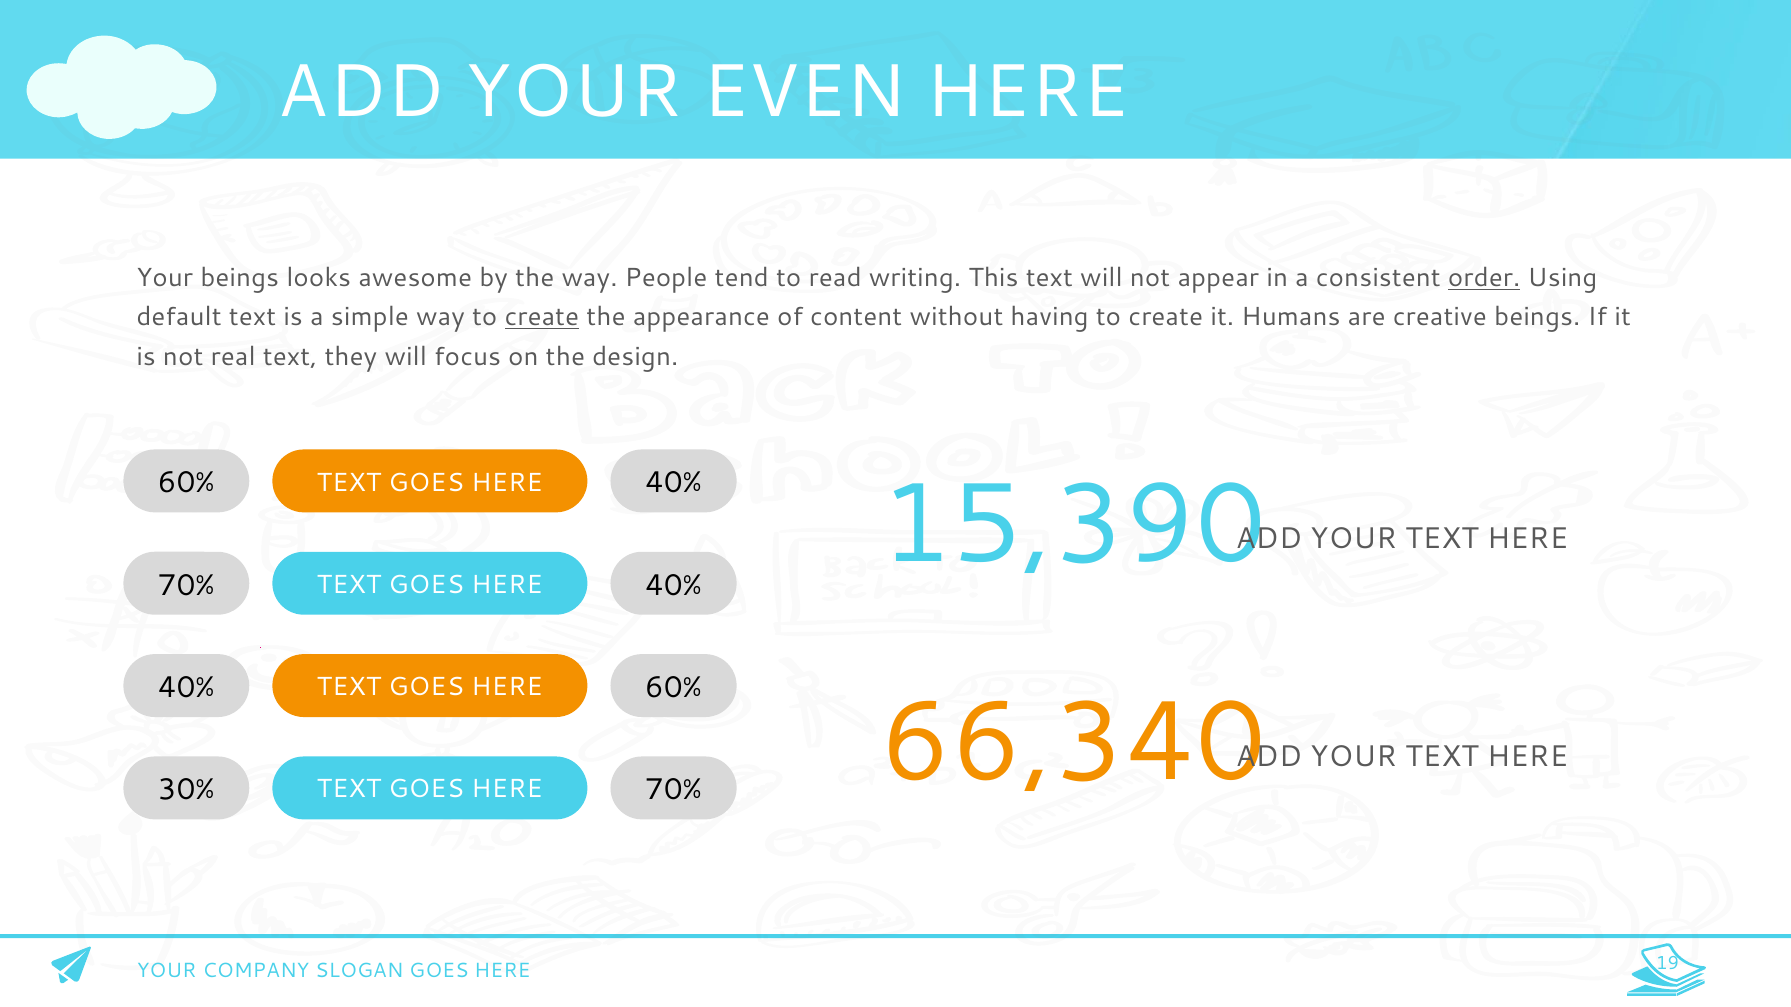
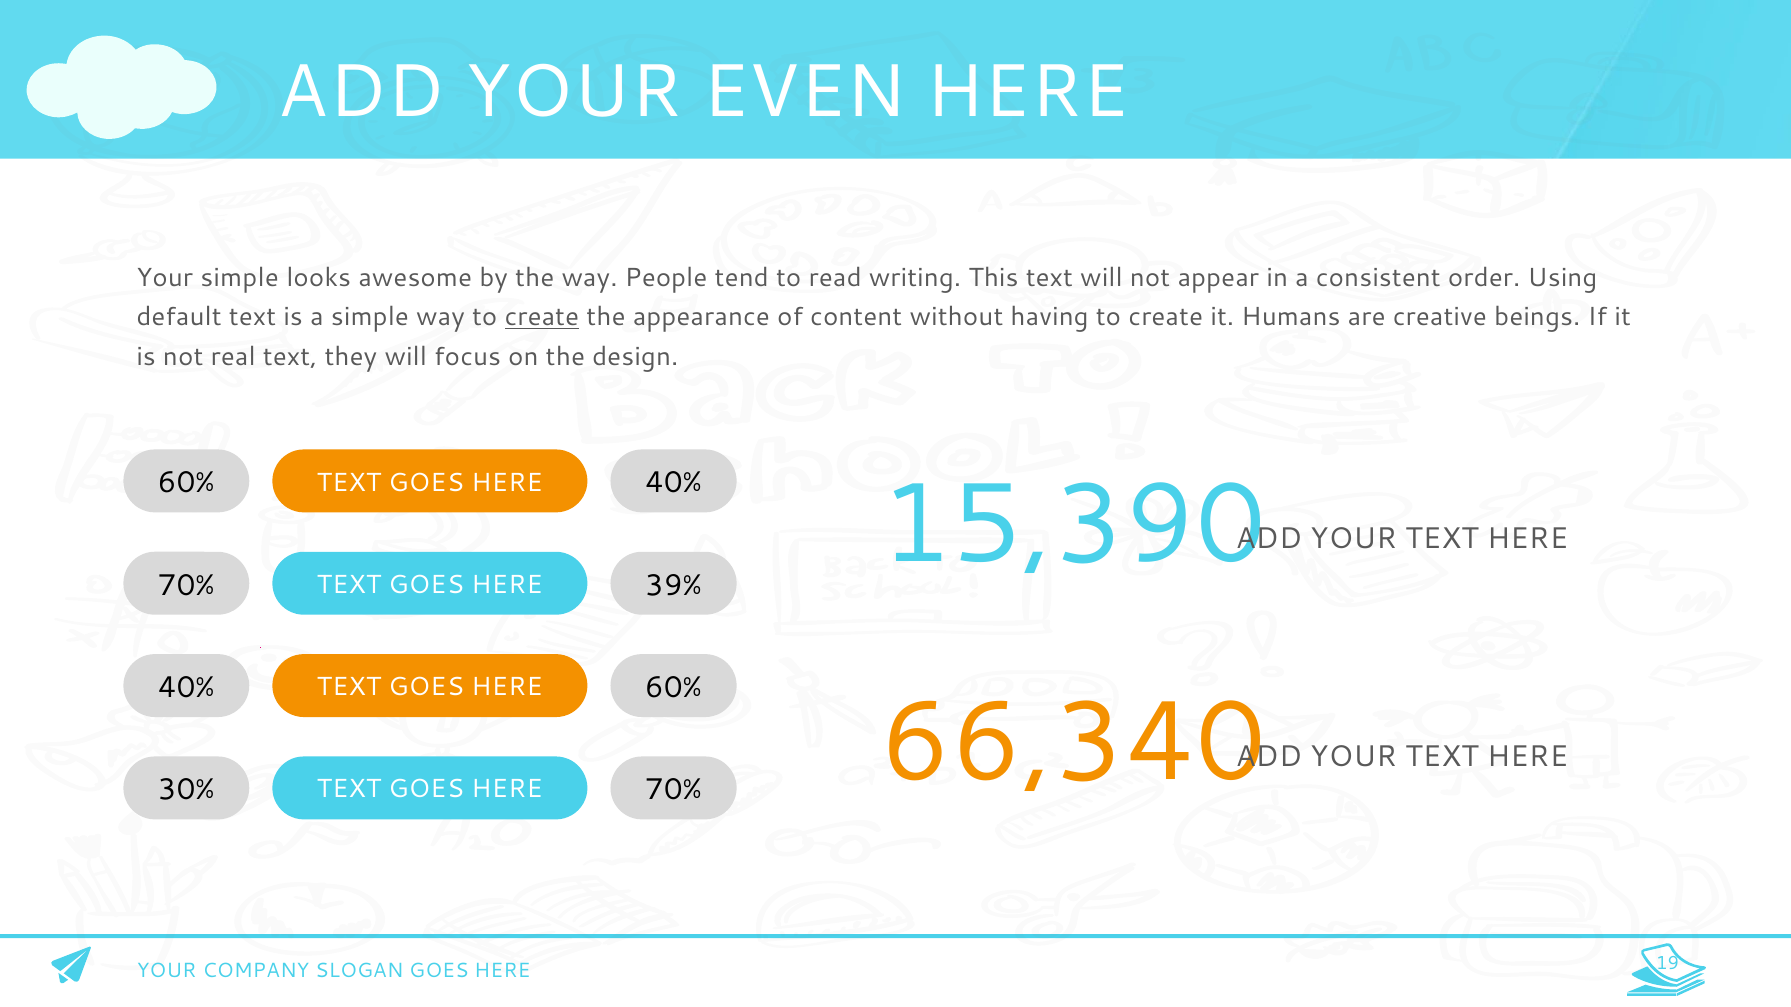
Your beings: beings -> simple
order underline: present -> none
70% 40%: 40% -> 39%
